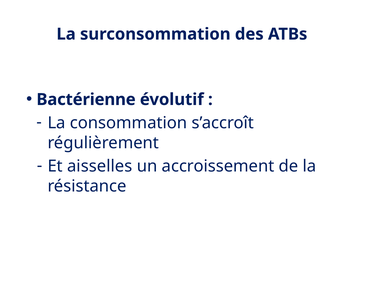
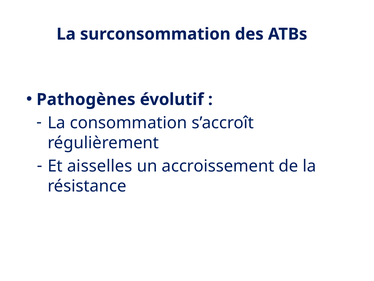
Bactérienne: Bactérienne -> Pathogènes
